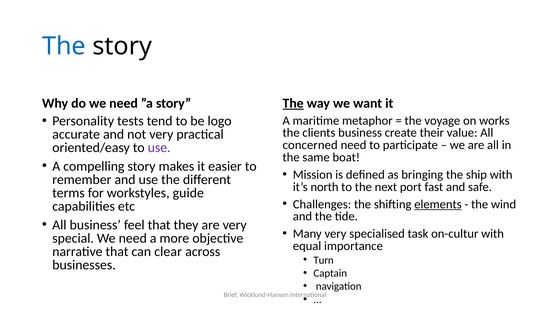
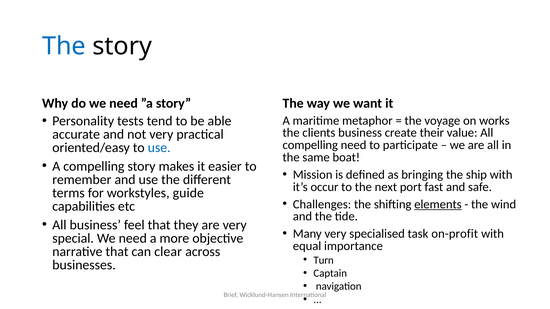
The at (293, 103) underline: present -> none
logo: logo -> able
concerned at (310, 145): concerned -> compelling
use at (159, 148) colour: purple -> blue
north: north -> occur
on-cultur: on-cultur -> on-profit
